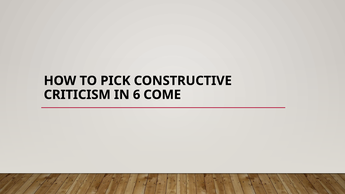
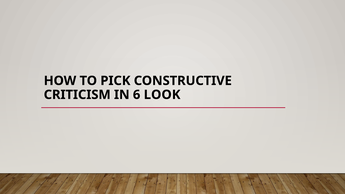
COME: COME -> LOOK
